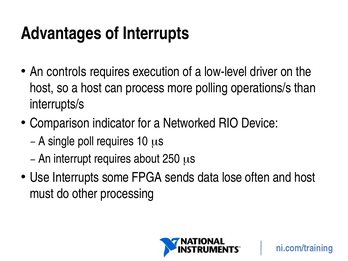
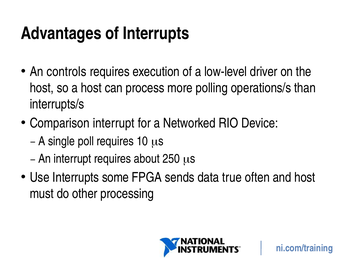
Comparison indicator: indicator -> interrupt
lose: lose -> true
